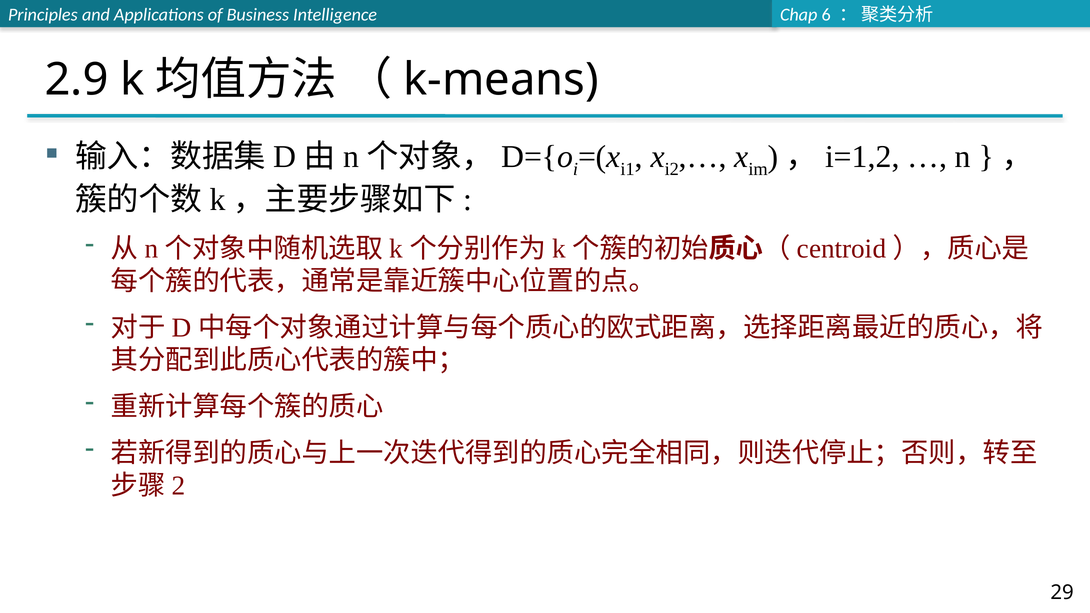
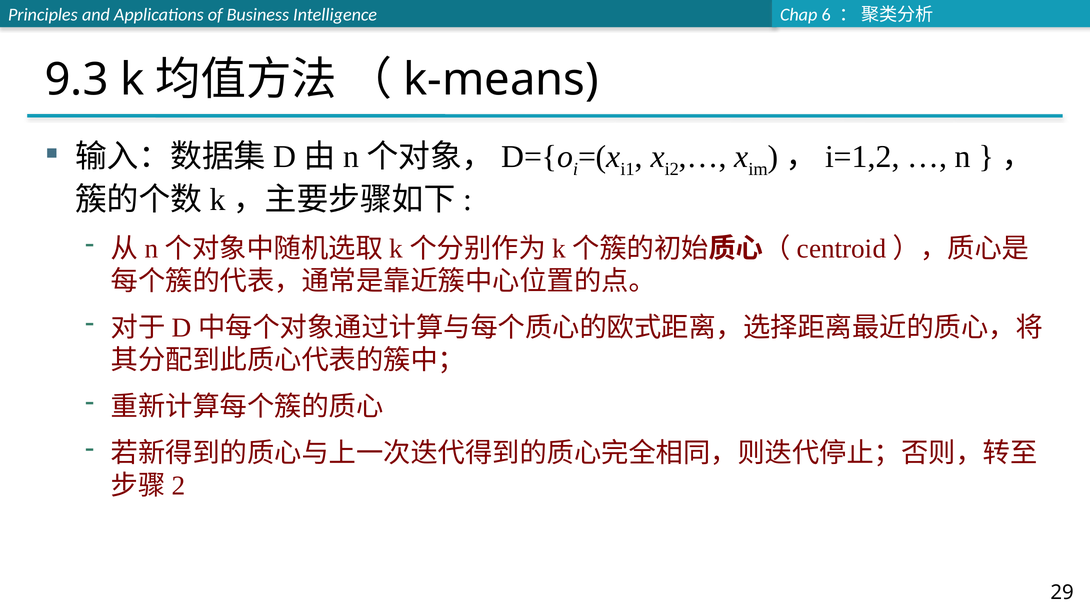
2.9: 2.9 -> 9.3
